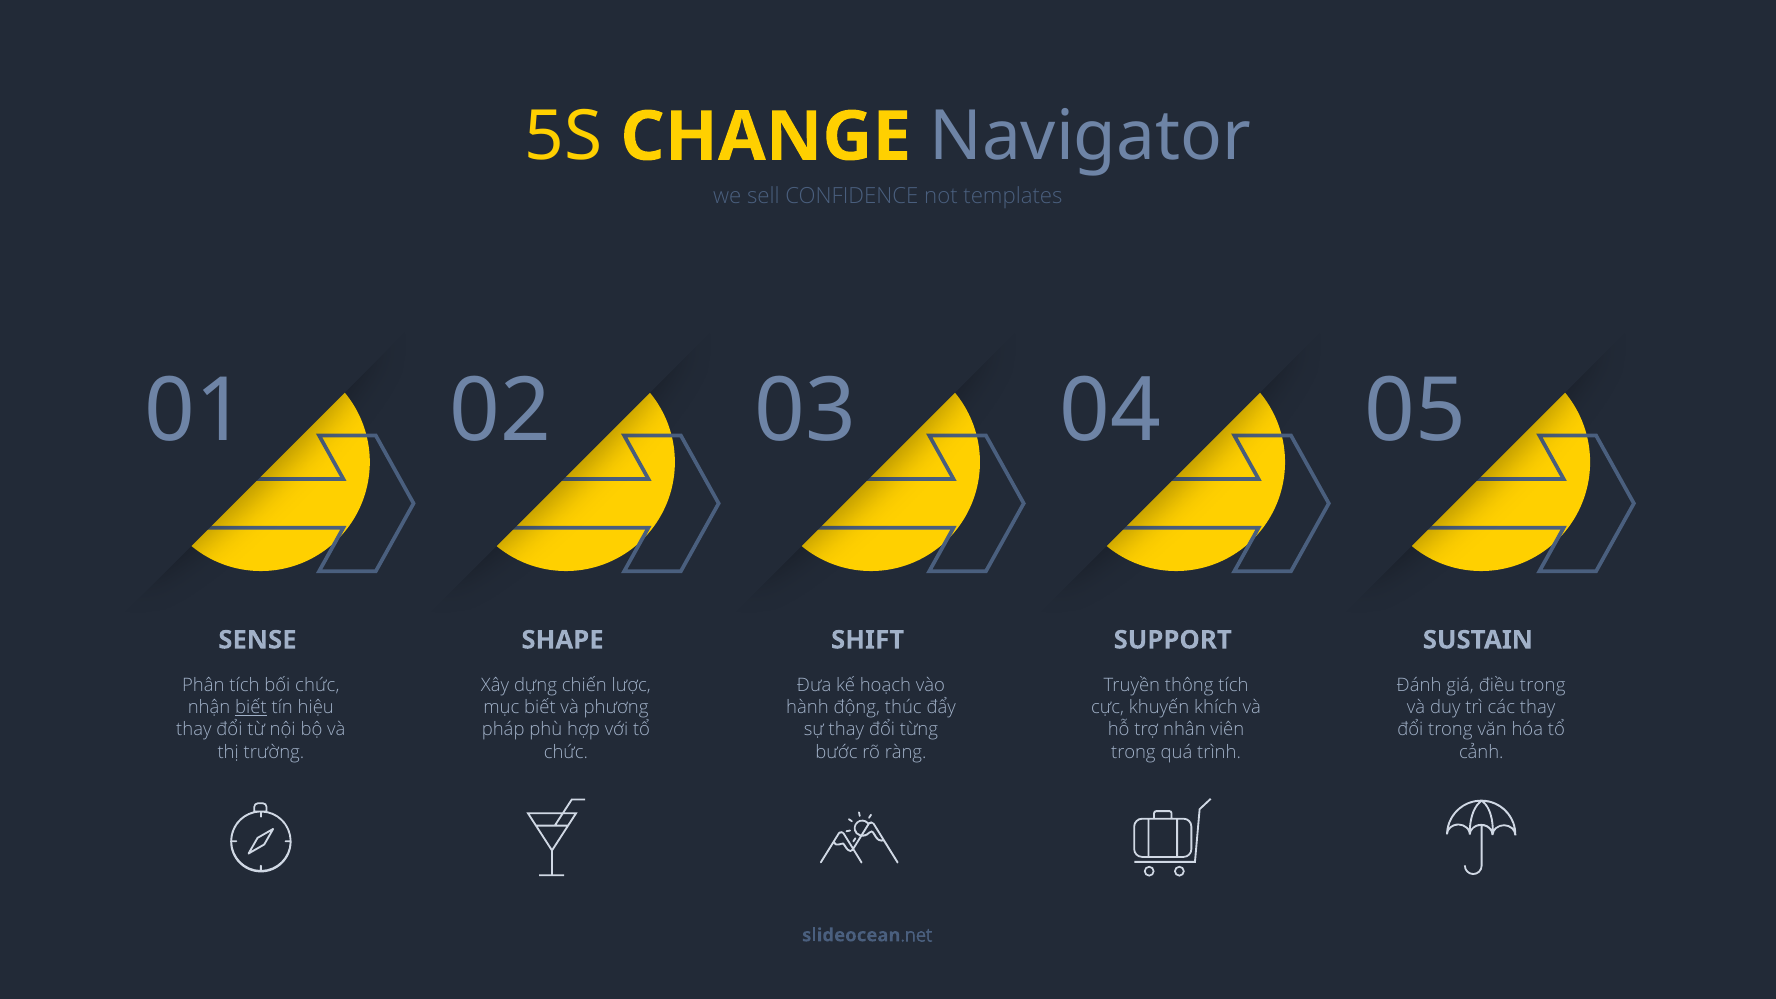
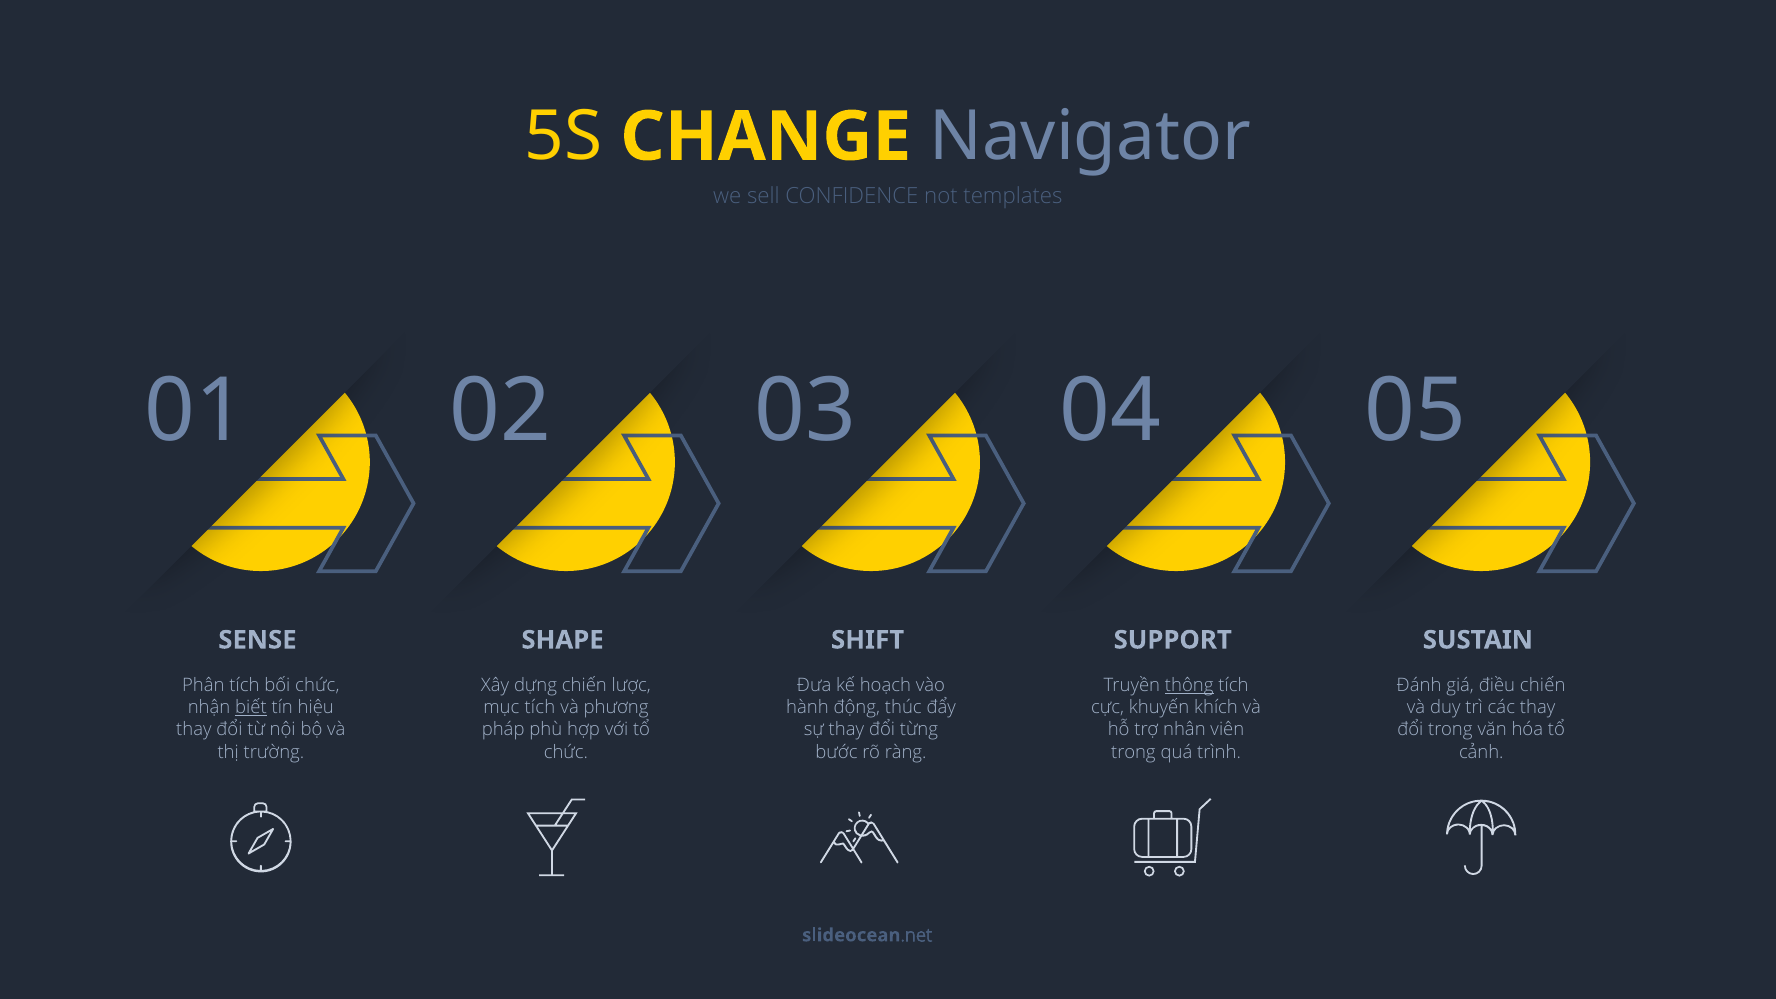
thông underline: none -> present
điều trong: trong -> chiến
mục biết: biết -> tích
